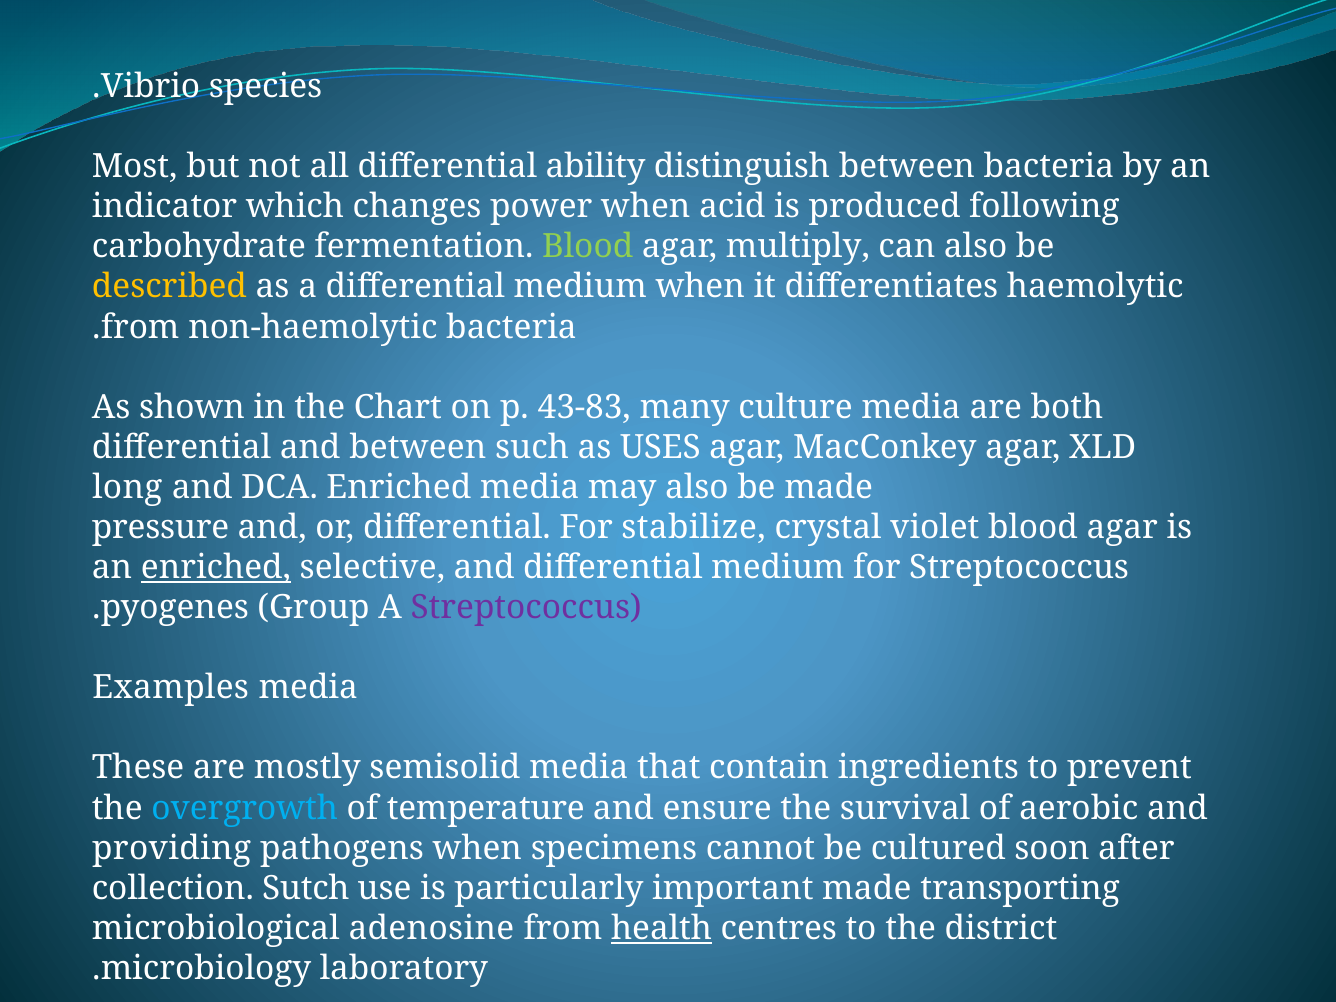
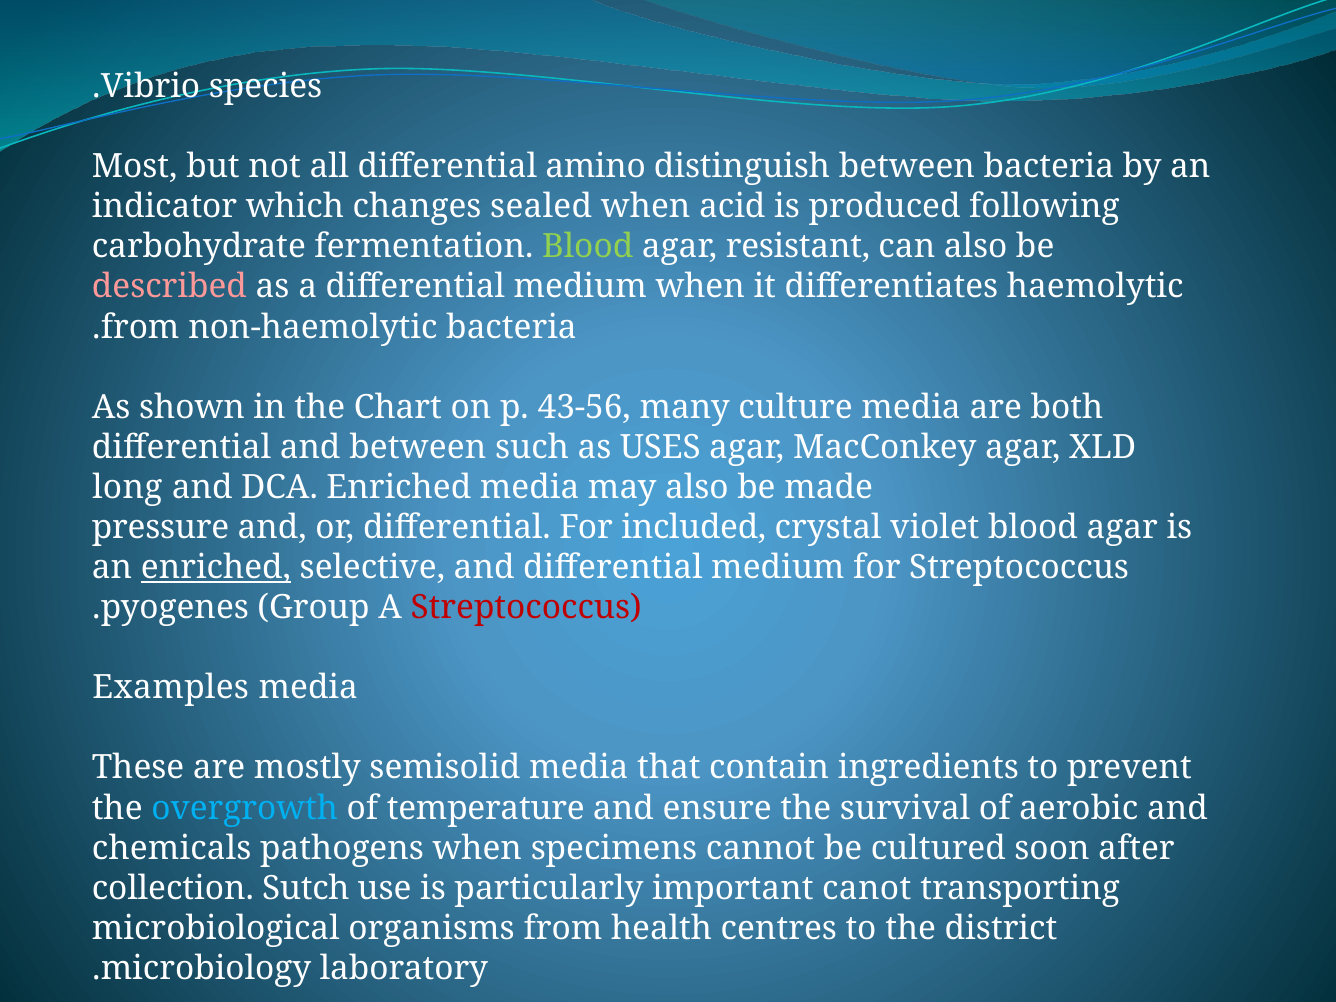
ability: ability -> amino
power: power -> sealed
multiply: multiply -> resistant
described colour: yellow -> pink
43-83: 43-83 -> 43-56
stabilize: stabilize -> included
Streptococcus at (526, 608) colour: purple -> red
providing: providing -> chemicals
important made: made -> canot
adenosine: adenosine -> organisms
health underline: present -> none
